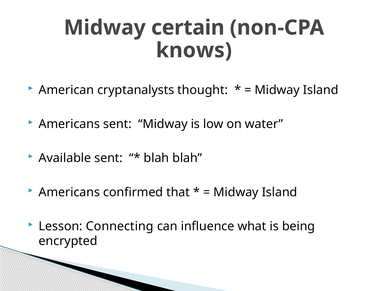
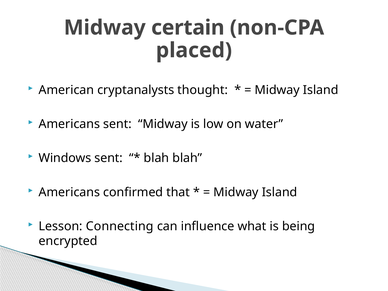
knows: knows -> placed
Available: Available -> Windows
